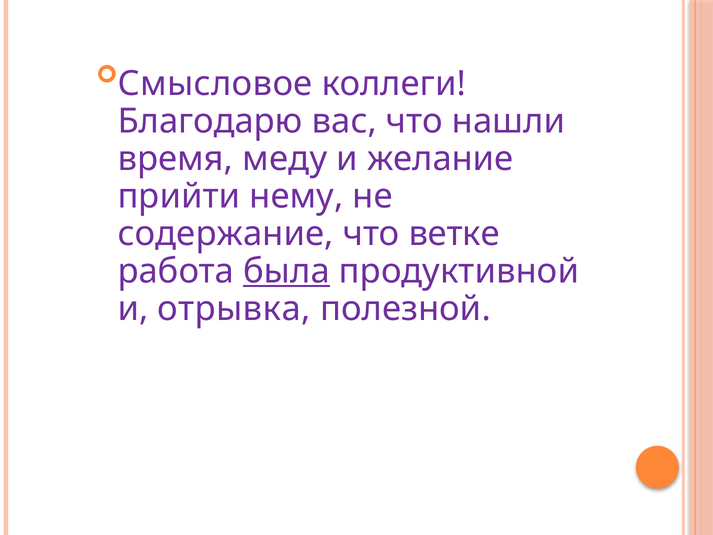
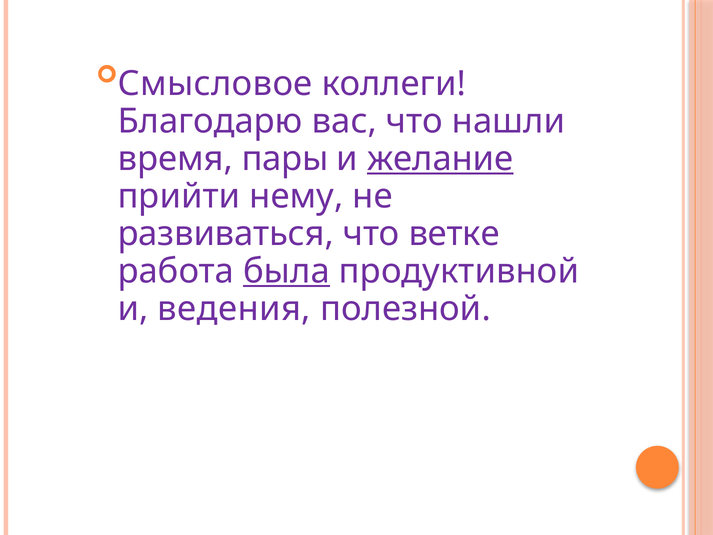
меду: меду -> пары
желание underline: none -> present
содержание: содержание -> развиваться
отрывка: отрывка -> ведения
